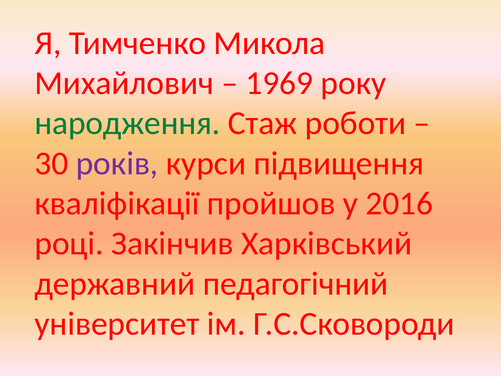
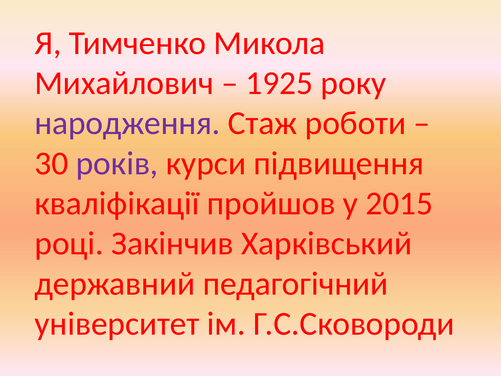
1969: 1969 -> 1925
народження colour: green -> purple
2016: 2016 -> 2015
